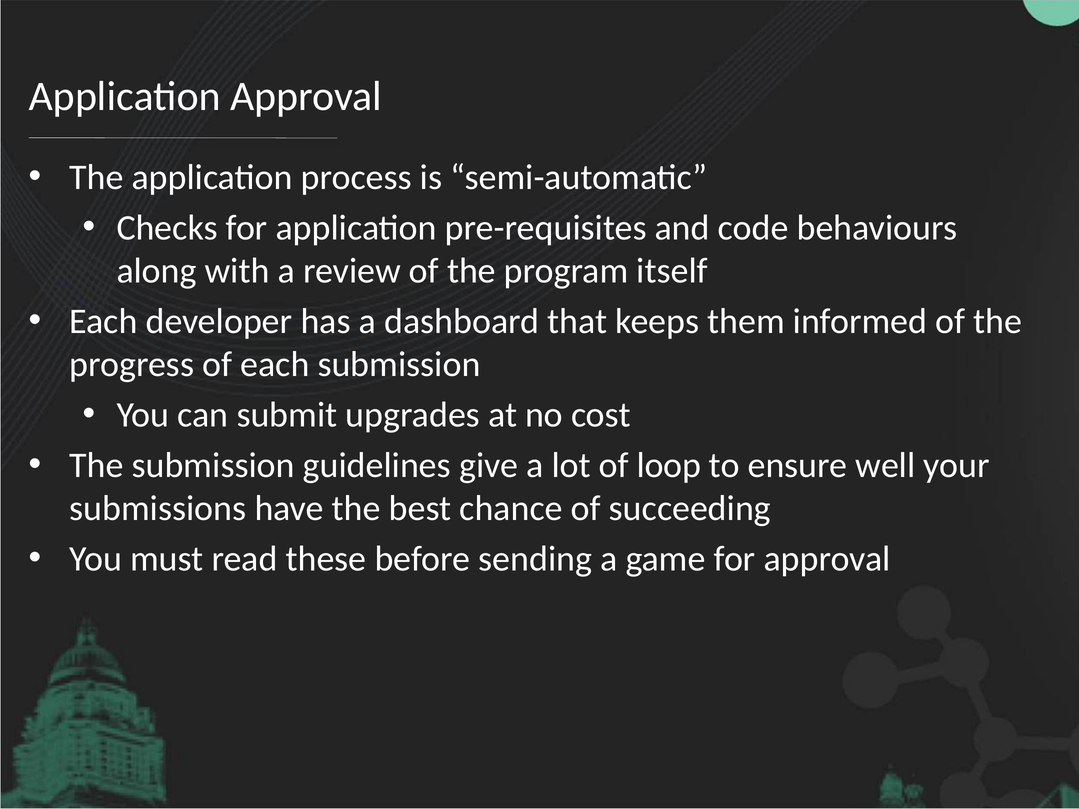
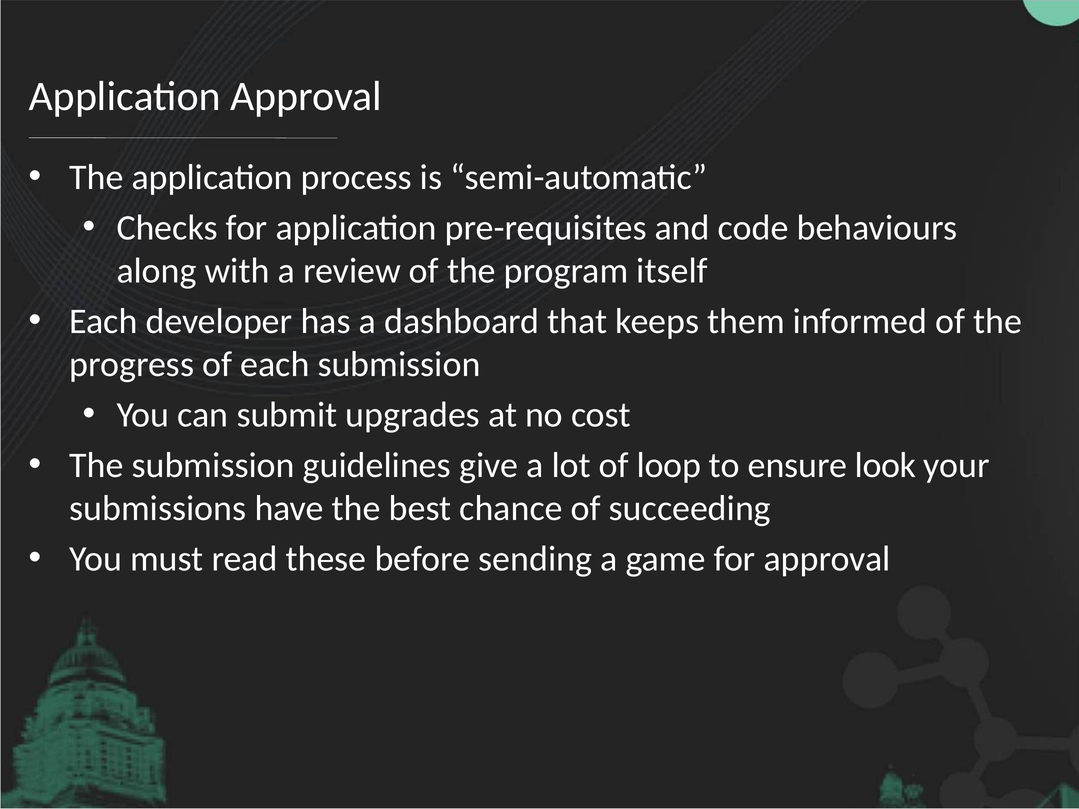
well: well -> look
